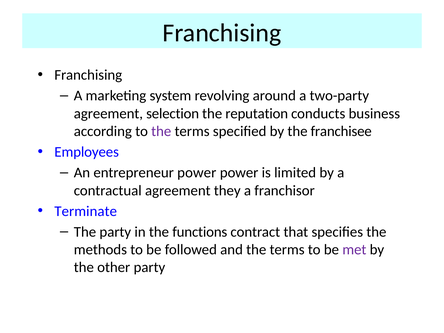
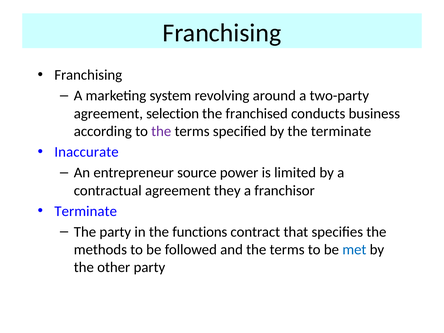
reputation: reputation -> franchised
the franchisee: franchisee -> terminate
Employees: Employees -> Inaccurate
entrepreneur power: power -> source
met colour: purple -> blue
